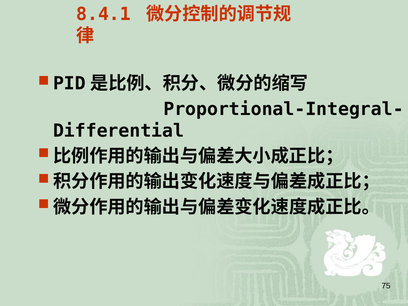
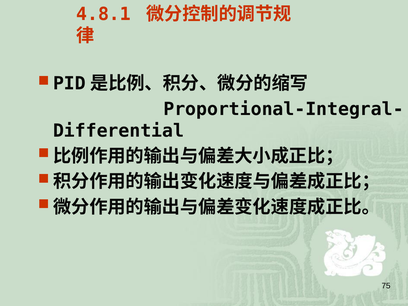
8.4.1: 8.4.1 -> 4.8.1
